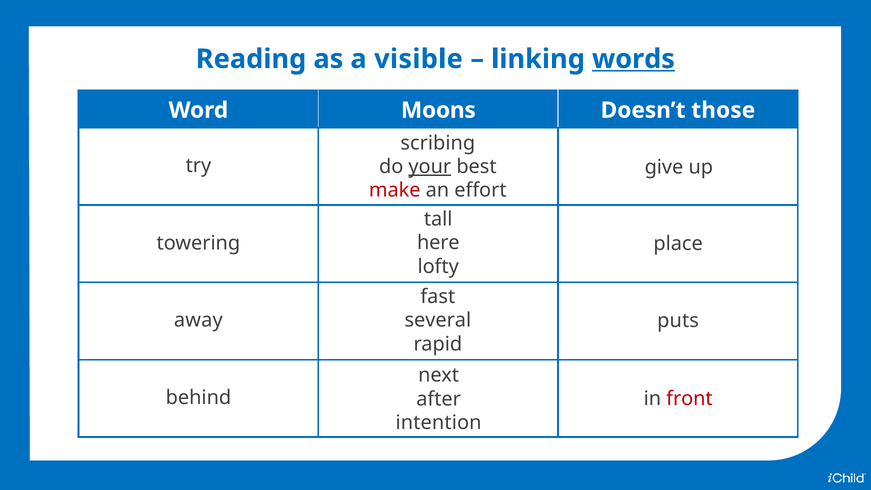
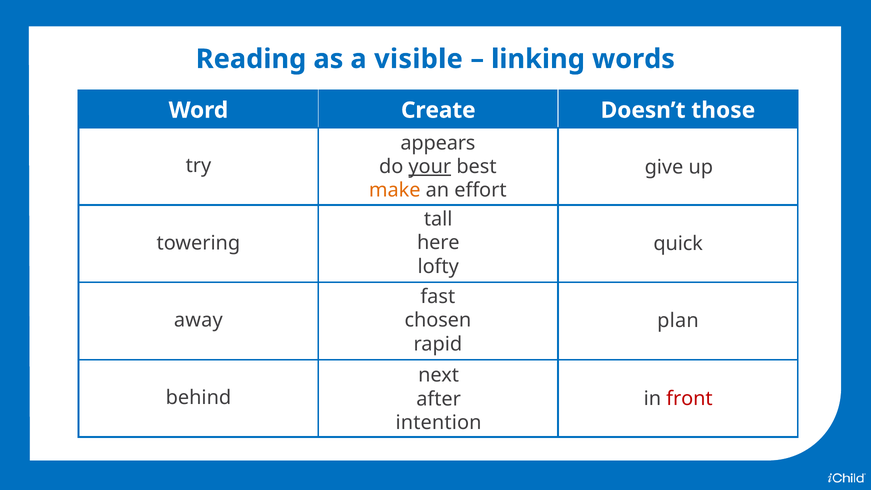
words underline: present -> none
Moons: Moons -> Create
scribing: scribing -> appears
make colour: red -> orange
place: place -> quick
several: several -> chosen
puts: puts -> plan
